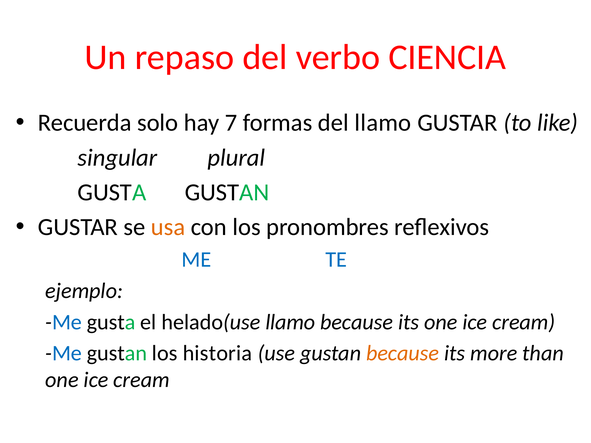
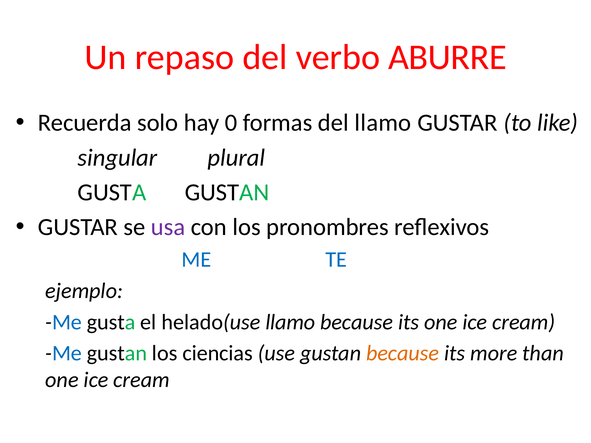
CIENCIA: CIENCIA -> ABURRE
7: 7 -> 0
usa colour: orange -> purple
historia: historia -> ciencias
